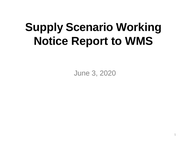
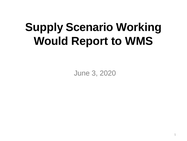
Notice: Notice -> Would
